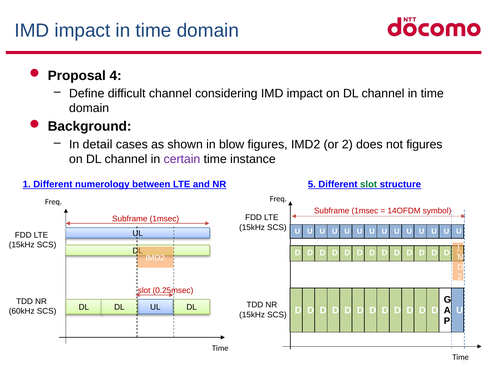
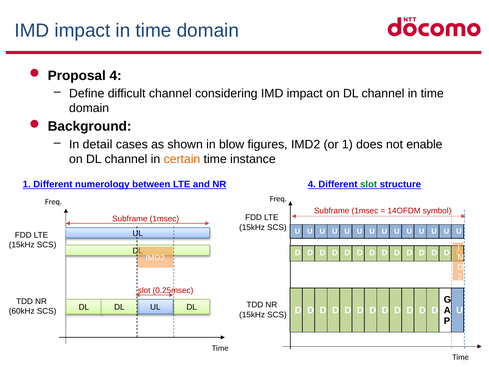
or 2: 2 -> 1
not figures: figures -> enable
certain colour: purple -> orange
NR 5: 5 -> 4
